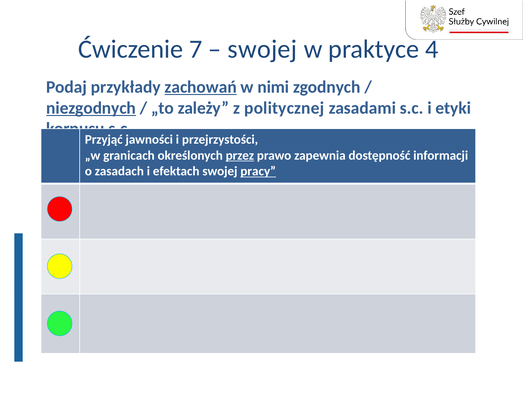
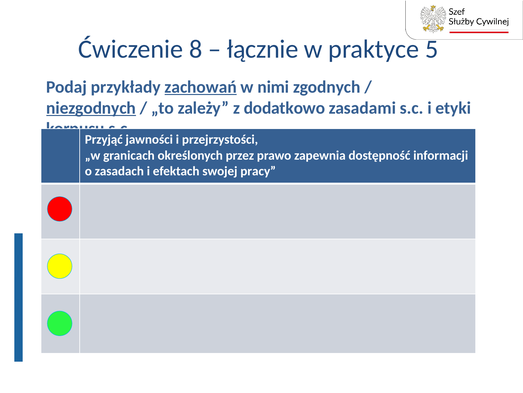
7: 7 -> 8
swojej at (262, 49): swojej -> łącznie
4: 4 -> 5
politycznej: politycznej -> dodatkowo
przez underline: present -> none
pracy underline: present -> none
